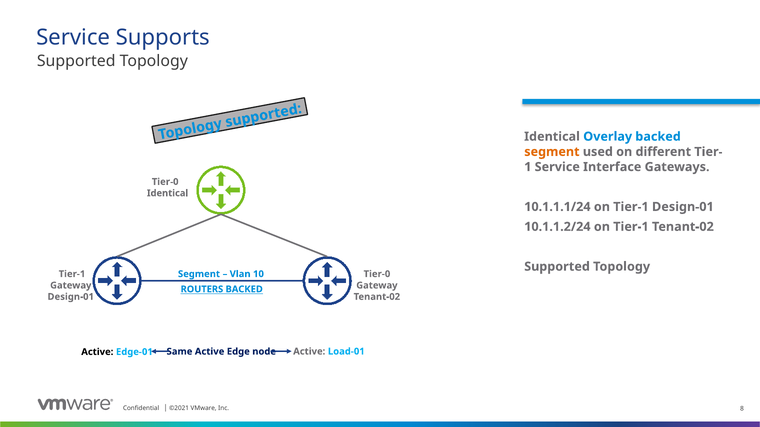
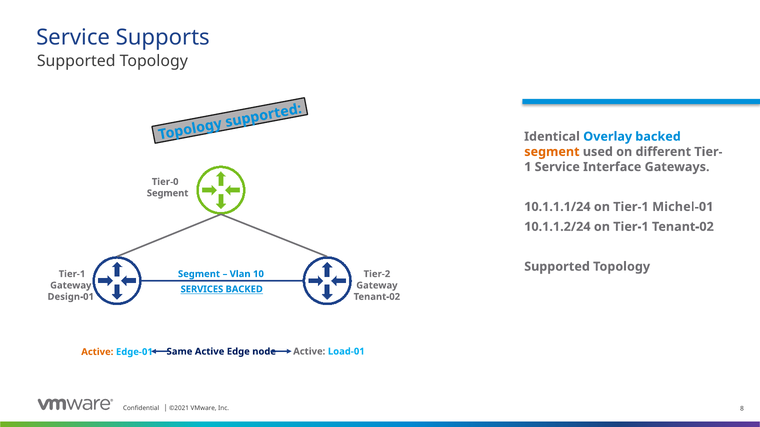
Identical at (168, 193): Identical -> Segment
Tier-1 Design-01: Design-01 -> Michel-01
Tier-0 at (377, 274): Tier-0 -> Tier-2
ROUTERS: ROUTERS -> SERVICES
Active at (97, 352) colour: black -> orange
